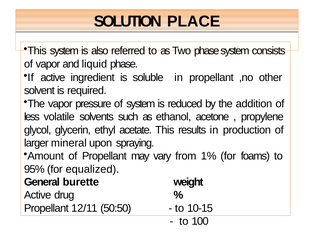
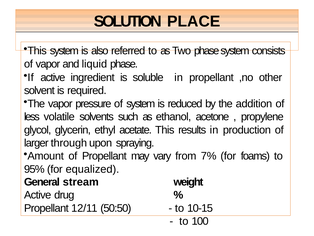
mineral: mineral -> through
1%: 1% -> 7%
burette: burette -> stream
